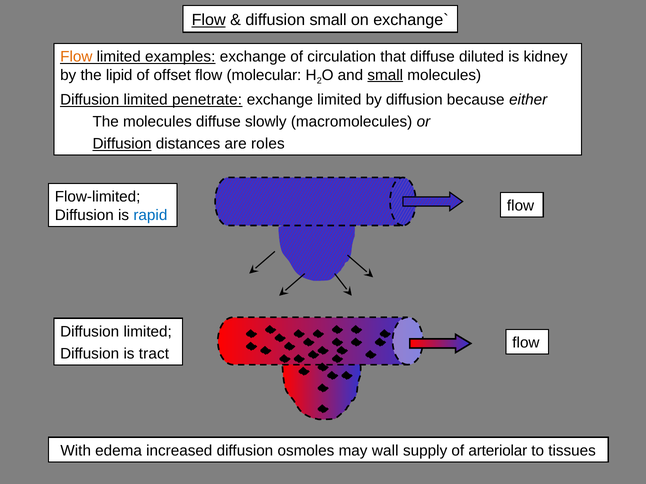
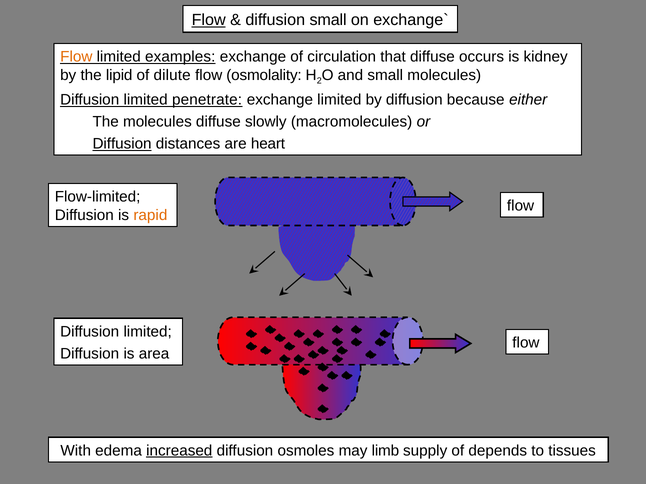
diluted: diluted -> occurs
offset: offset -> dilute
molecular: molecular -> osmolality
small at (385, 75) underline: present -> none
roles: roles -> heart
rapid colour: blue -> orange
tract: tract -> area
increased underline: none -> present
wall: wall -> limb
arteriolar: arteriolar -> depends
